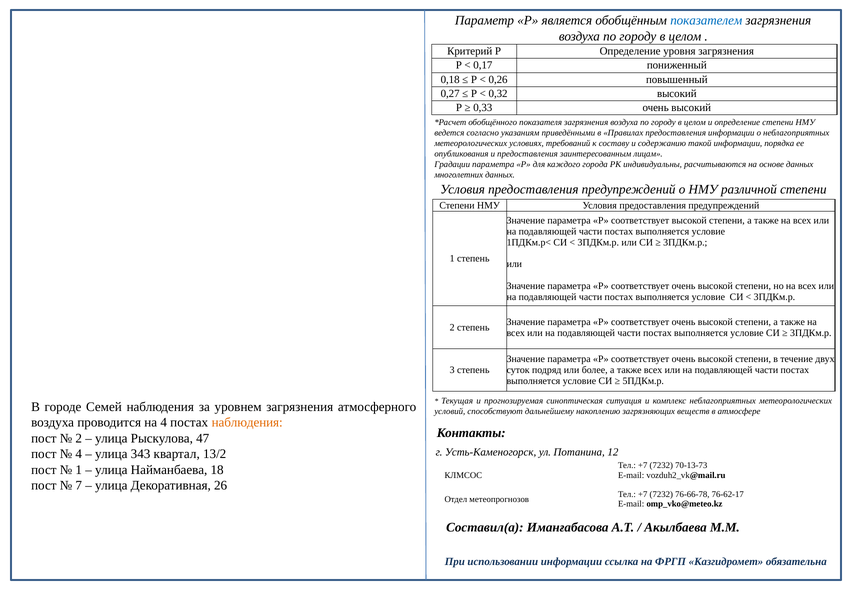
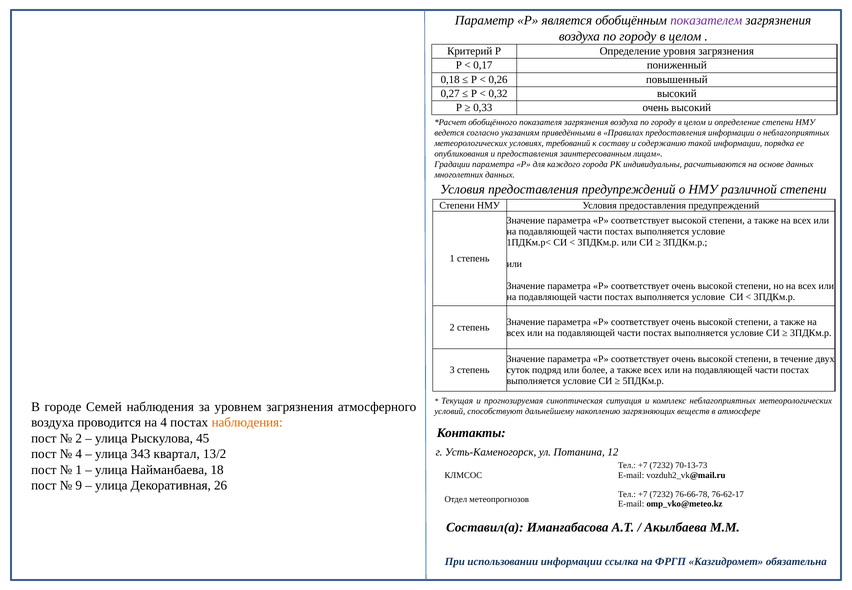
показателем colour: blue -> purple
47: 47 -> 45
7: 7 -> 9
